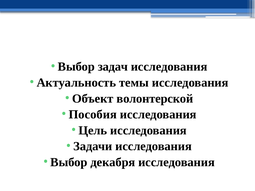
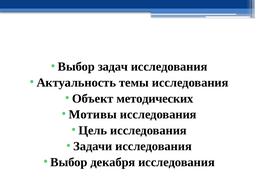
волонтерской: волонтерской -> методических
Пособия: Пособия -> Мотивы
